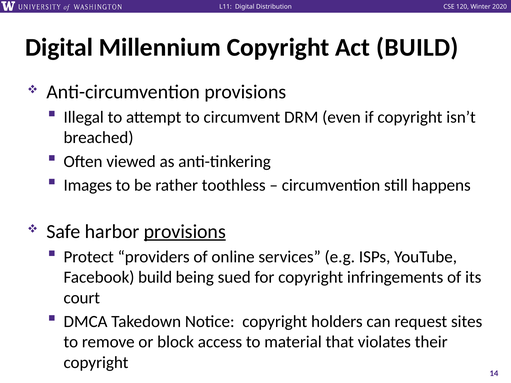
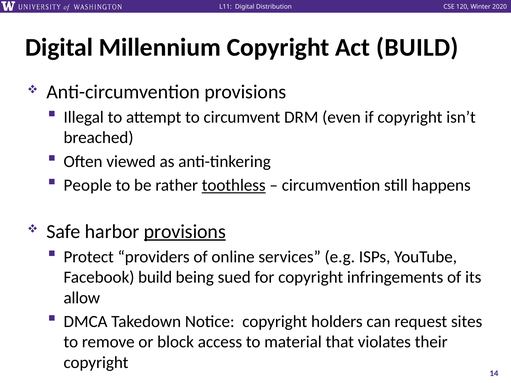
Images: Images -> People
toothless underline: none -> present
court: court -> allow
